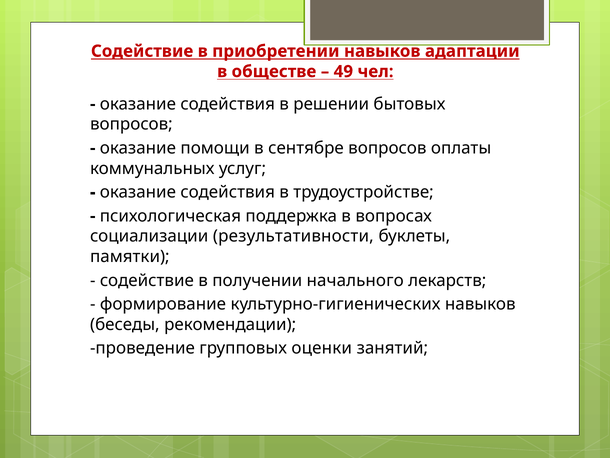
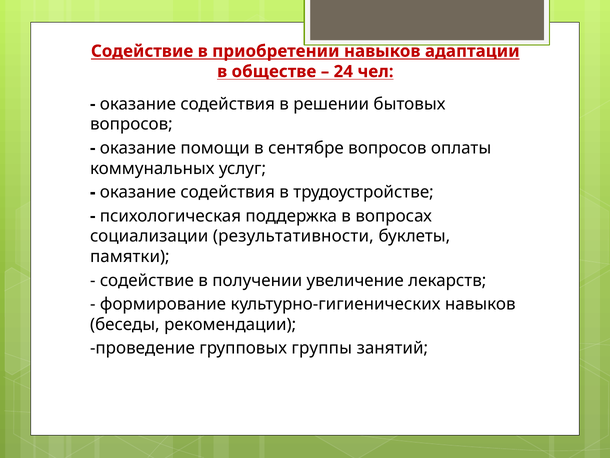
49: 49 -> 24
начального: начального -> увеличение
оценки: оценки -> группы
